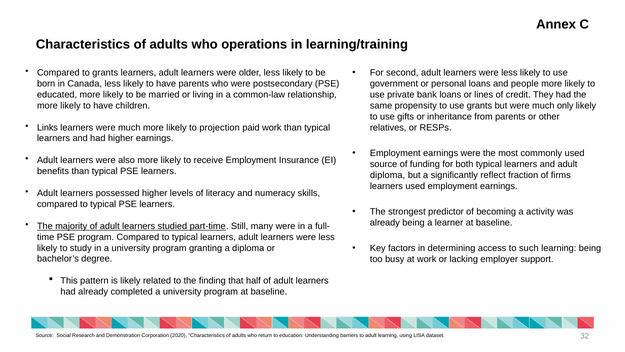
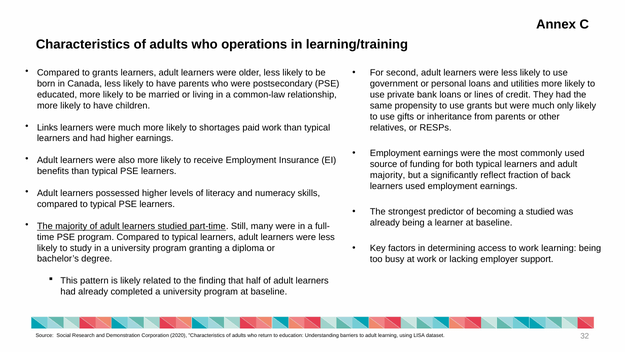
people: people -> utilities
projection: projection -> shortages
diploma at (388, 175): diploma -> majority
firms: firms -> back
a activity: activity -> studied
to such: such -> work
